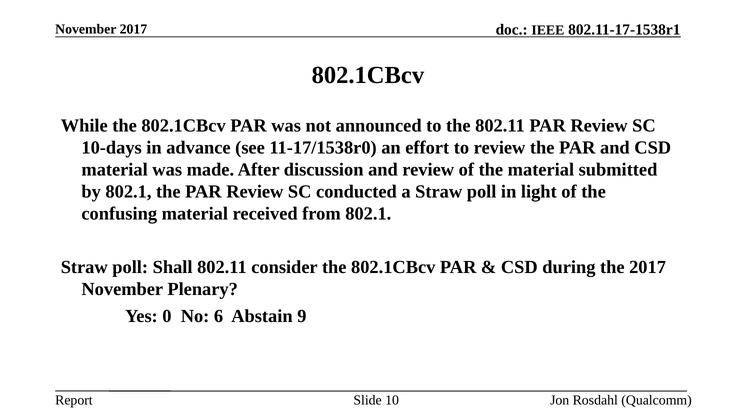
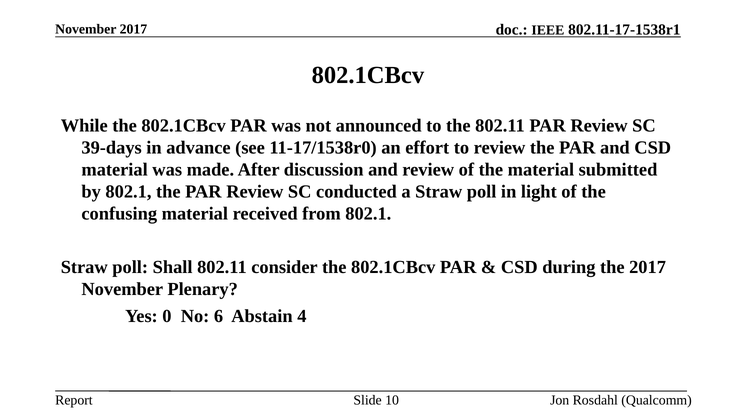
10-days: 10-days -> 39-days
9: 9 -> 4
